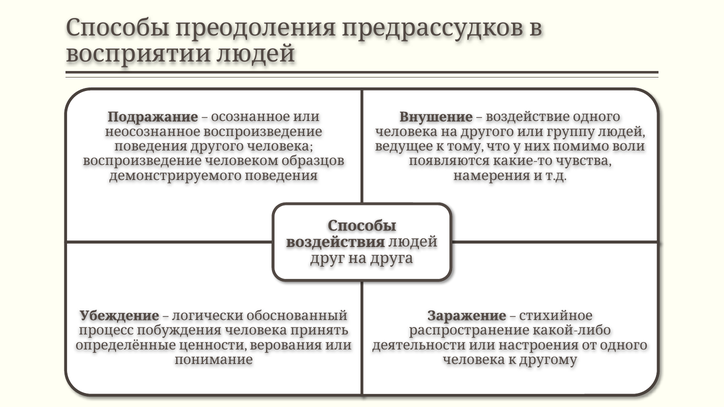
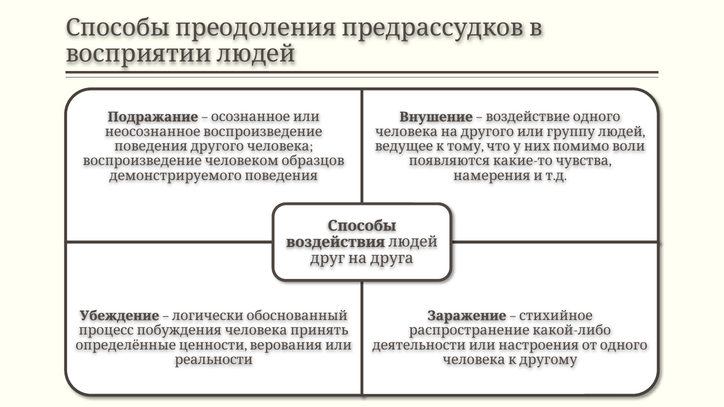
понимание: понимание -> реальности
